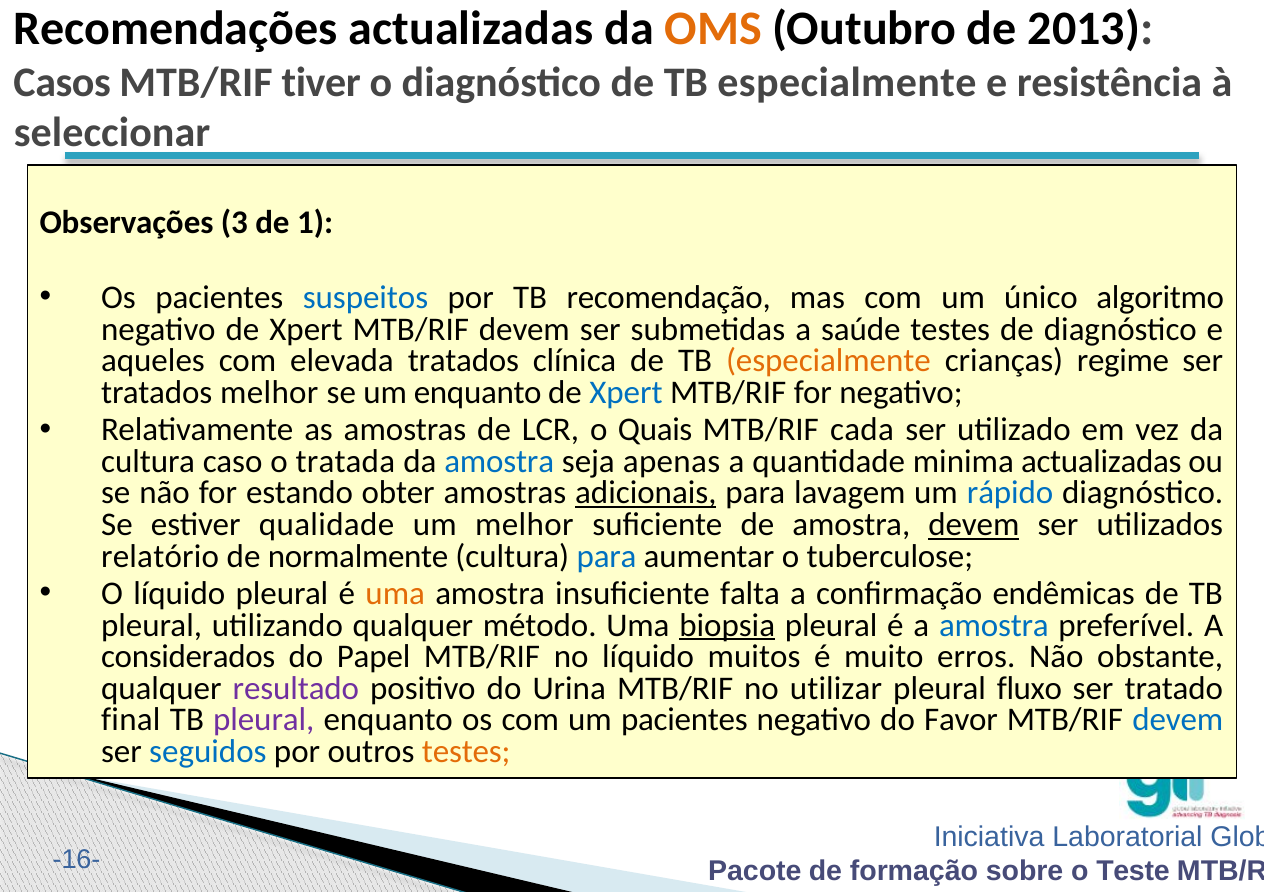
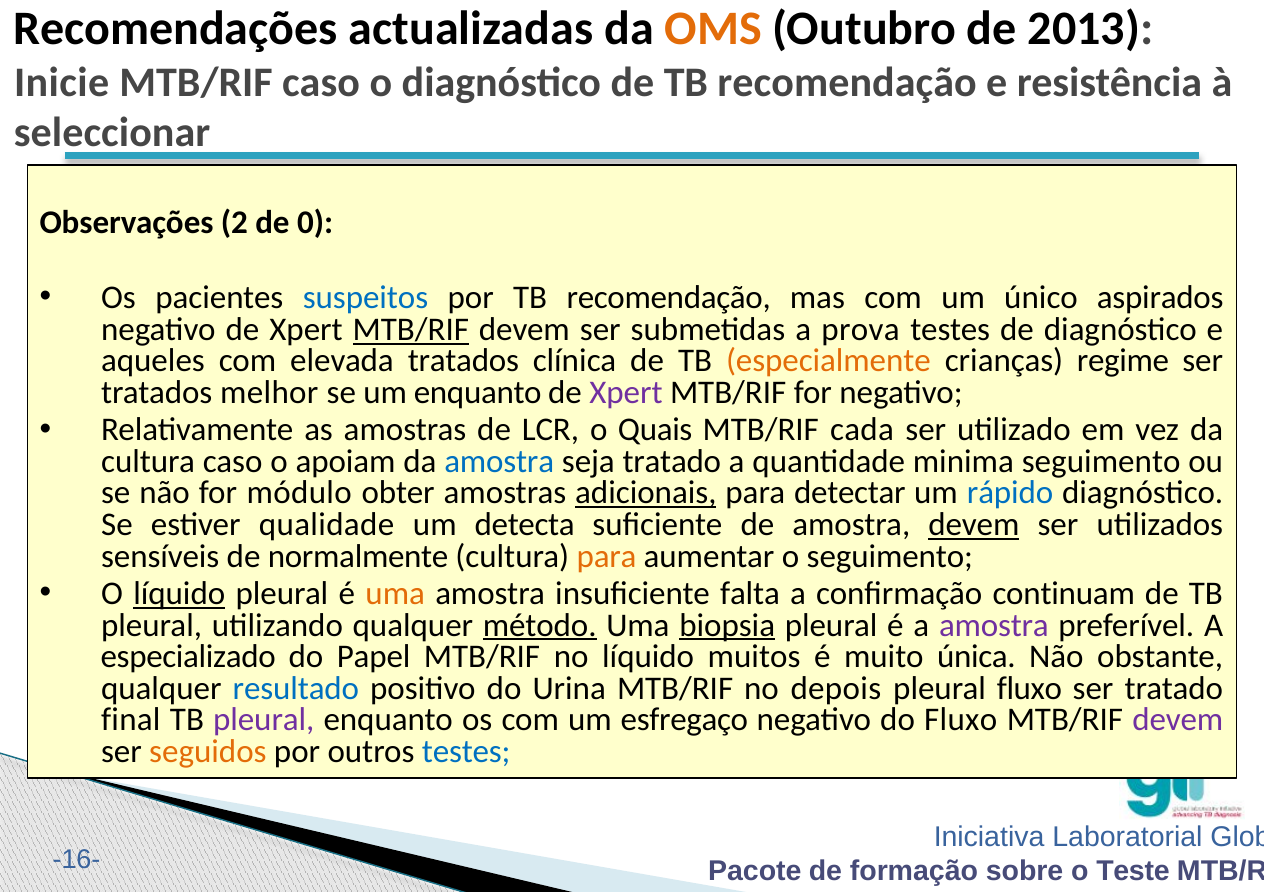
Casos: Casos -> Inicie
MTB/RIF tiver: tiver -> caso
diagnóstico de TB especialmente: especialmente -> recomendação
3: 3 -> 2
1: 1 -> 0
algoritmo: algoritmo -> aspirados
MTB/RIF at (411, 329) underline: none -> present
saúde: saúde -> prova
Xpert at (626, 393) colour: blue -> purple
tratada: tratada -> apoiam
seja apenas: apenas -> tratado
minima actualizadas: actualizadas -> seguimento
estando: estando -> módulo
lavagem: lavagem -> detectar
um melhor: melhor -> detecta
relatório: relatório -> sensíveis
para at (607, 556) colour: blue -> orange
o tuberculose: tuberculose -> seguimento
líquido at (179, 594) underline: none -> present
endêmicas: endêmicas -> continuam
método underline: none -> present
amostra at (994, 625) colour: blue -> purple
considerados: considerados -> especializado
erros: erros -> única
resultado colour: purple -> blue
utilizar: utilizar -> depois
um pacientes: pacientes -> esfregaço
do Favor: Favor -> Fluxo
devem at (1178, 720) colour: blue -> purple
seguidos colour: blue -> orange
testes at (466, 752) colour: orange -> blue
